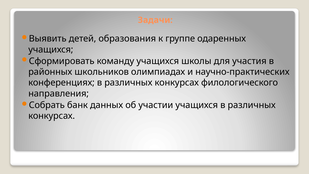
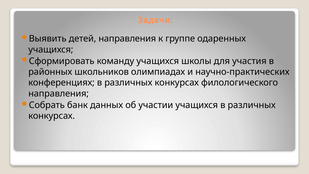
детей образования: образования -> направления
